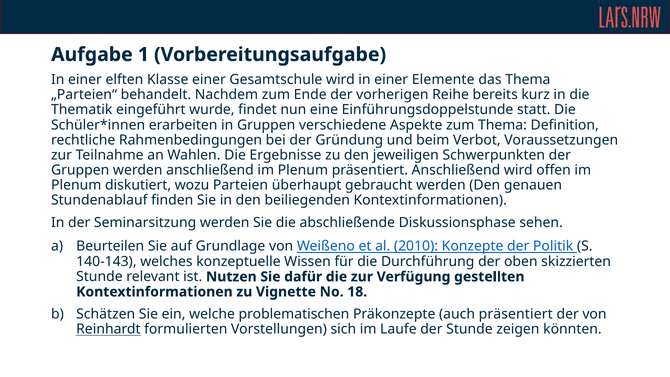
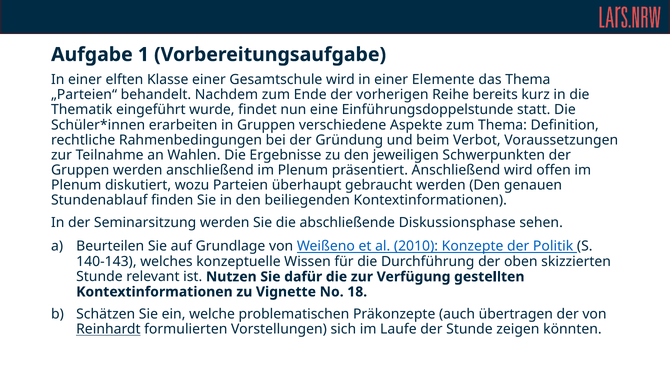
auch präsentiert: präsentiert -> übertragen
